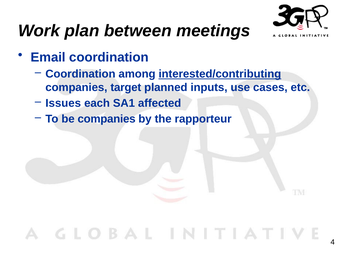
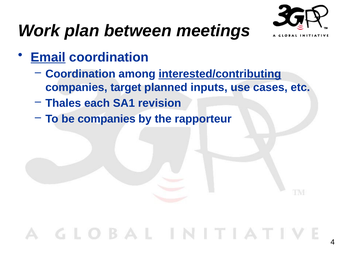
Email underline: none -> present
Issues: Issues -> Thales
affected: affected -> revision
